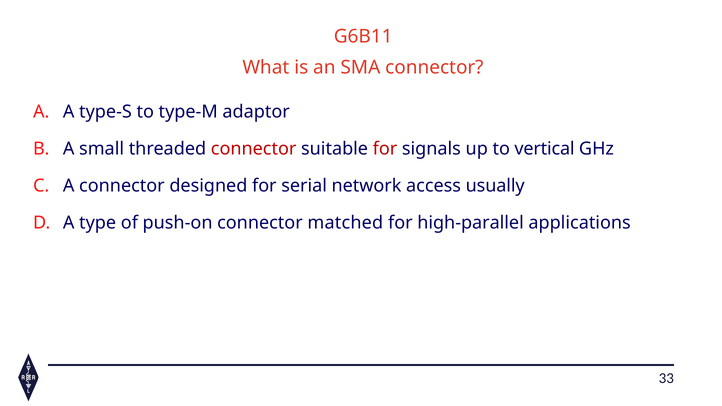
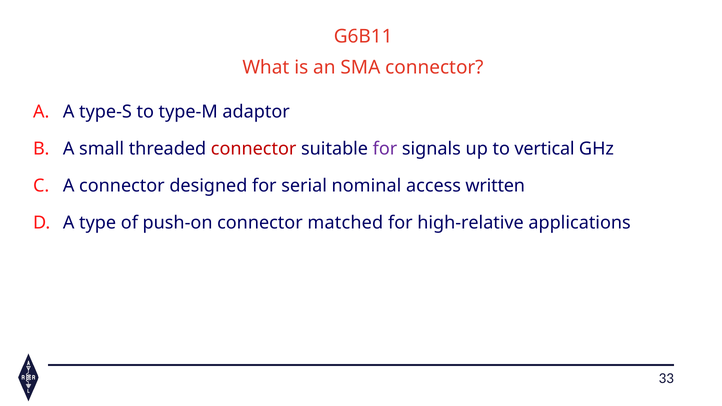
for at (385, 149) colour: red -> purple
network: network -> nominal
usually: usually -> written
high-parallel: high-parallel -> high-relative
